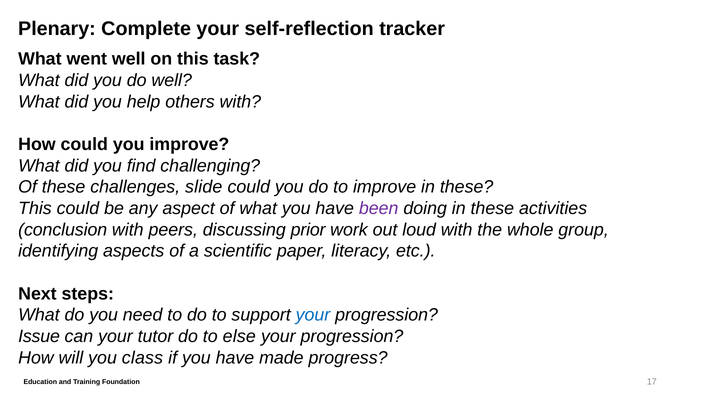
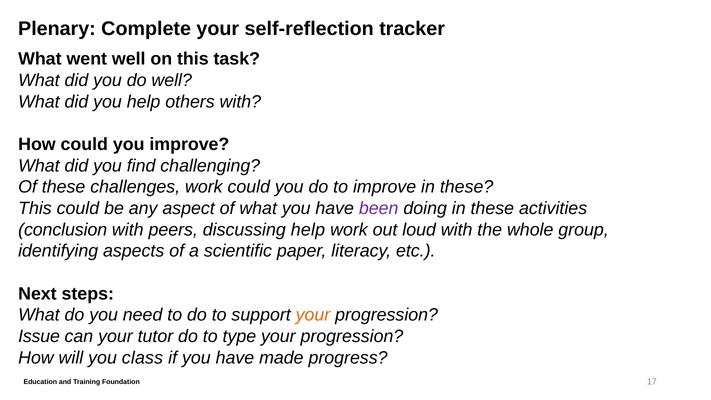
challenges slide: slide -> work
discussing prior: prior -> help
your at (313, 315) colour: blue -> orange
else: else -> type
